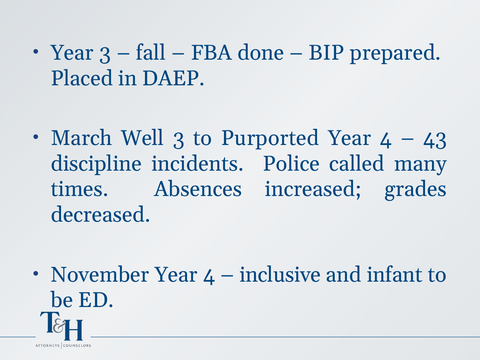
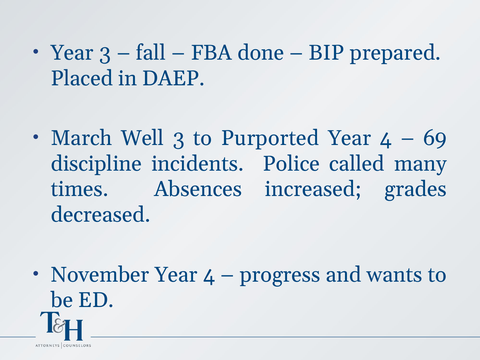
43: 43 -> 69
inclusive: inclusive -> progress
infant: infant -> wants
